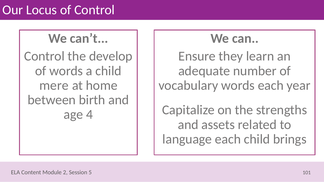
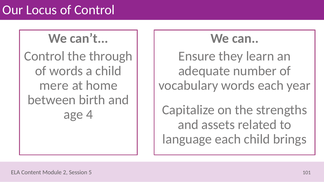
develop: develop -> through
